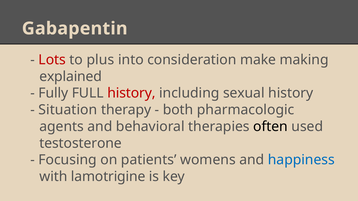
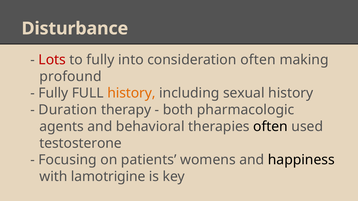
Gabapentin: Gabapentin -> Disturbance
to plus: plus -> fully
consideration make: make -> often
explained: explained -> profound
history at (131, 93) colour: red -> orange
Situation: Situation -> Duration
happiness colour: blue -> black
